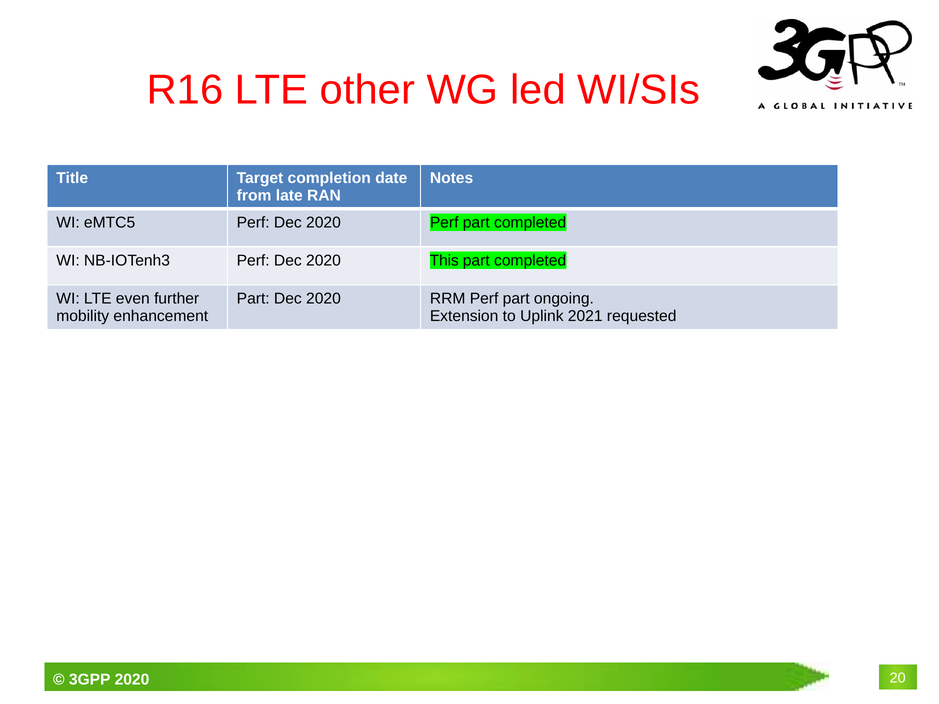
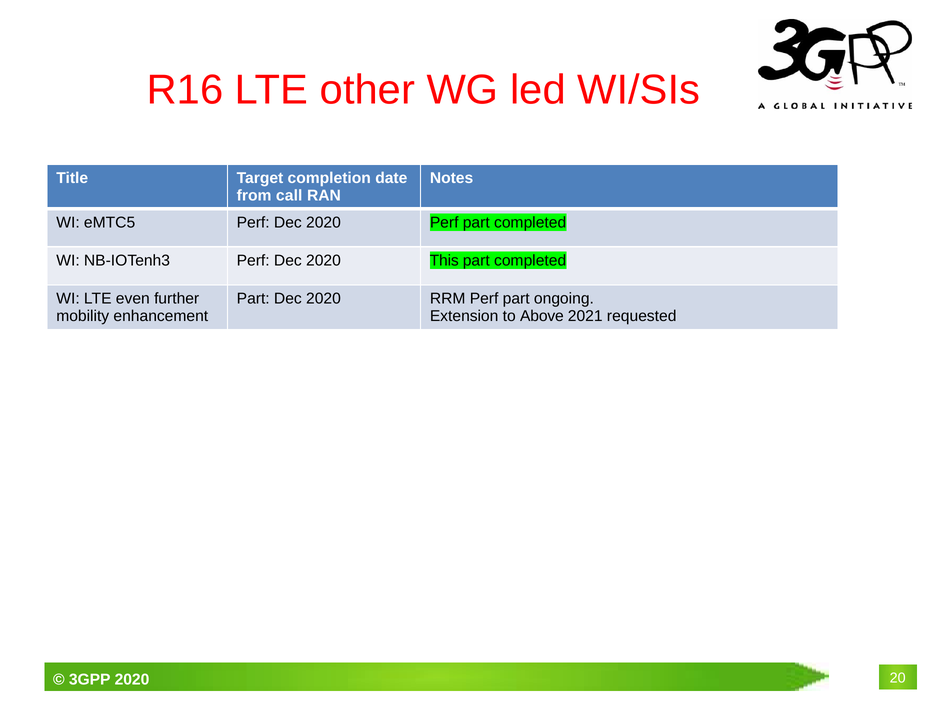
late: late -> call
Uplink: Uplink -> Above
